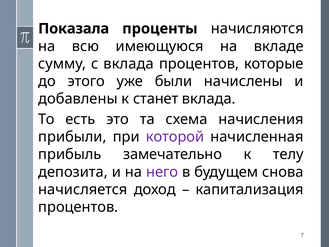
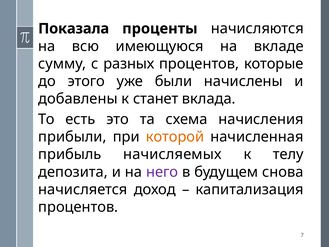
с вклада: вклада -> разных
которой colour: purple -> orange
замечательно: замечательно -> начисляемых
